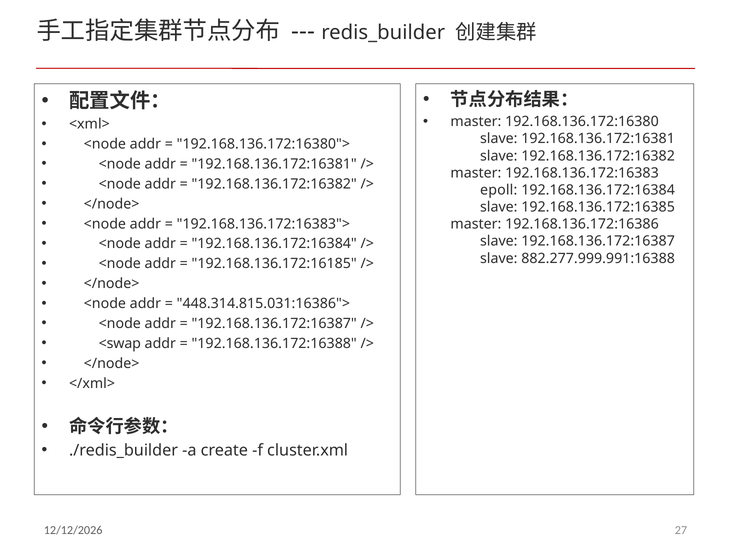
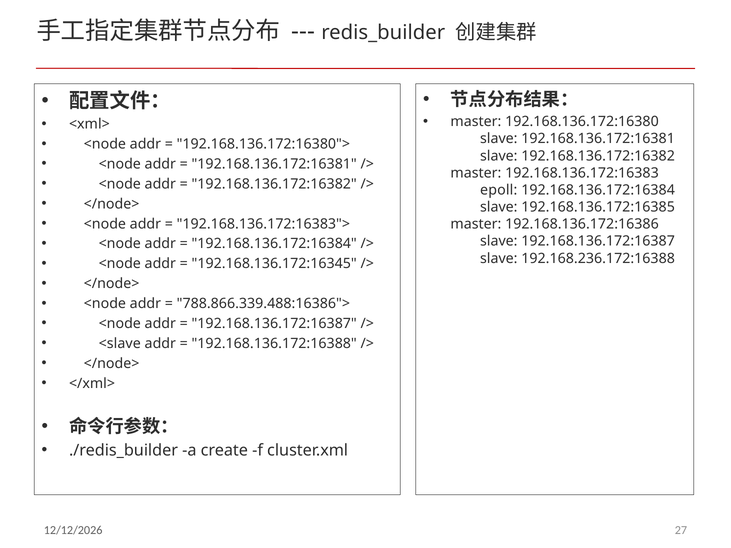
882.277.999.991:16388: 882.277.999.991:16388 -> 192.168.236.172:16388
192.168.136.172:16185: 192.168.136.172:16185 -> 192.168.136.172:16345
448.314.815.031:16386">: 448.314.815.031:16386"> -> 788.866.339.488:16386">
<swap: <swap -> <slave
